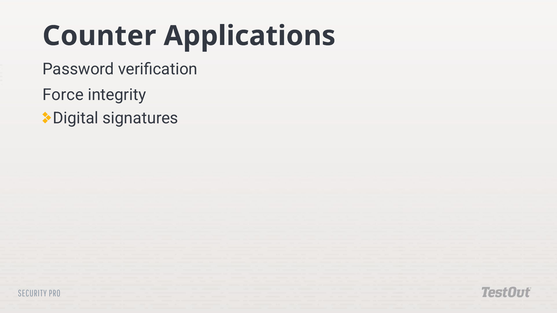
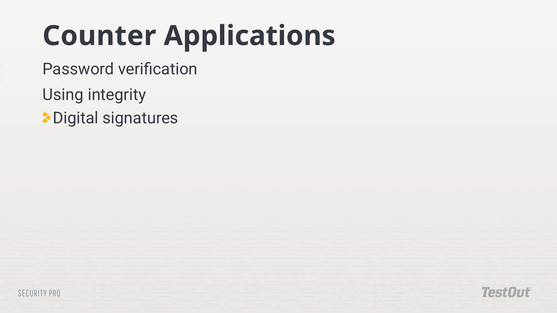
Force: Force -> Using
